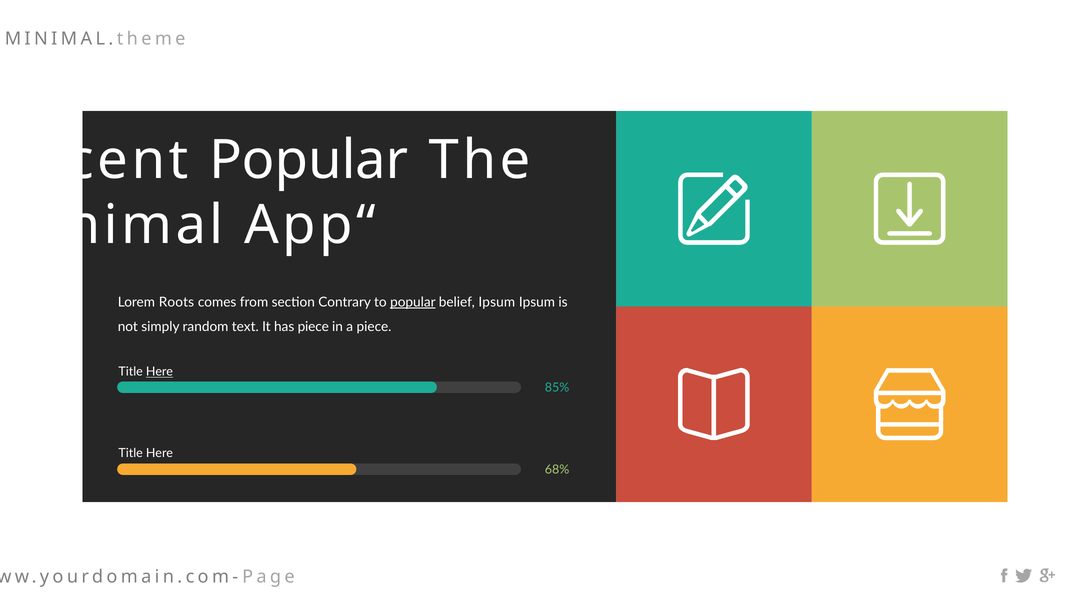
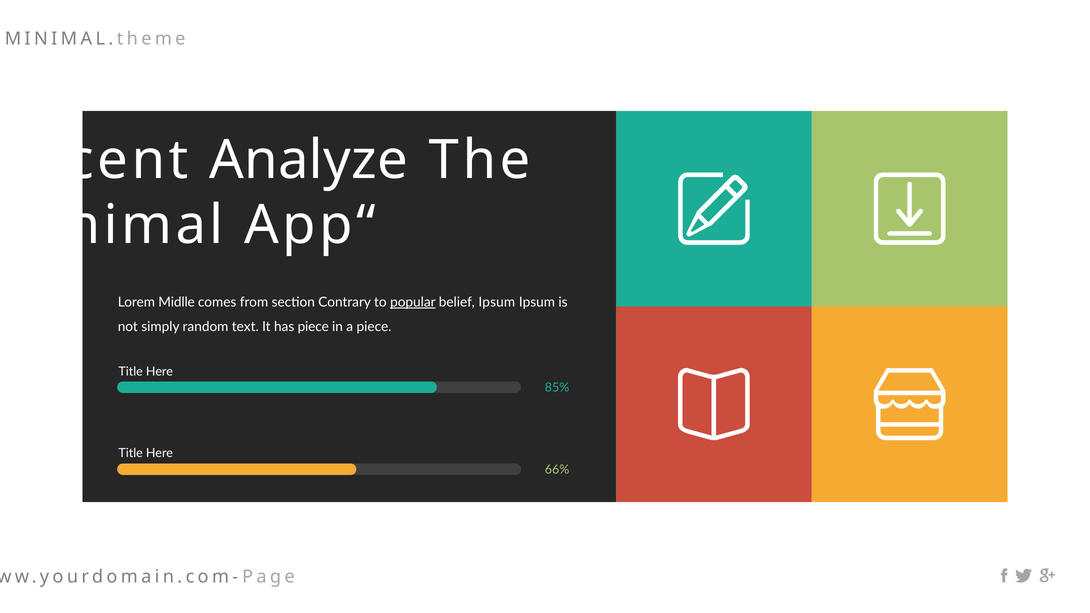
Popular at (309, 160): Popular -> Analyze
Roots: Roots -> Midlle
Here at (159, 372) underline: present -> none
68%: 68% -> 66%
